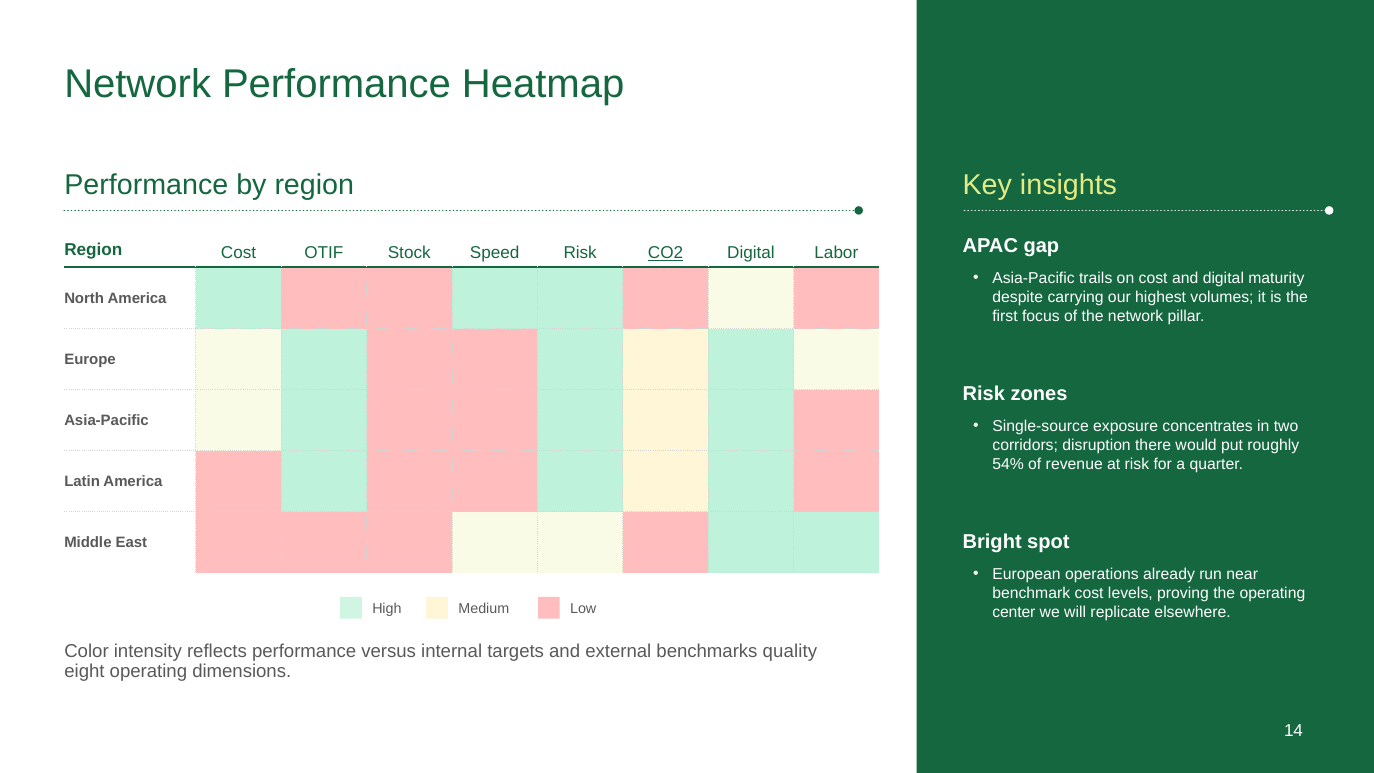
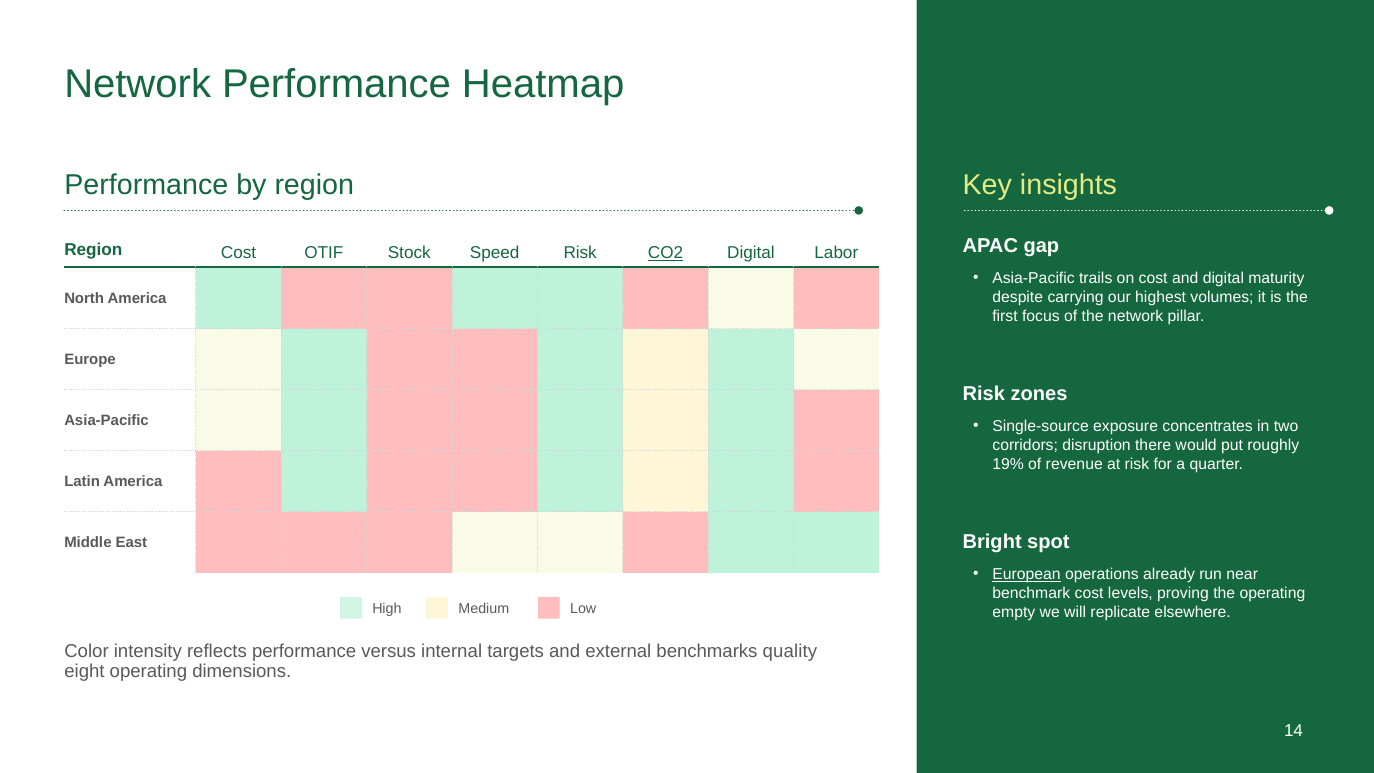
54%: 54% -> 19%
European underline: none -> present
center: center -> empty
